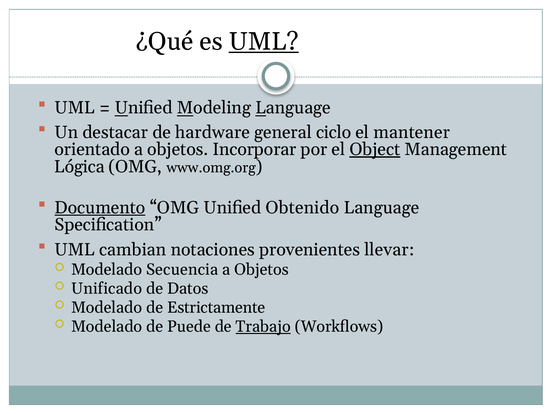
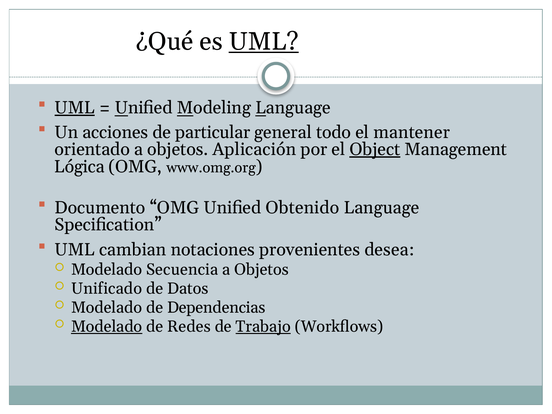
UML at (75, 108) underline: none -> present
destacar: destacar -> acciones
hardware: hardware -> particular
ciclo: ciclo -> todo
Incorporar: Incorporar -> Aplicación
Documento underline: present -> none
llevar: llevar -> desea
Estrictamente: Estrictamente -> Dependencias
Modelado at (107, 326) underline: none -> present
Puede: Puede -> Redes
